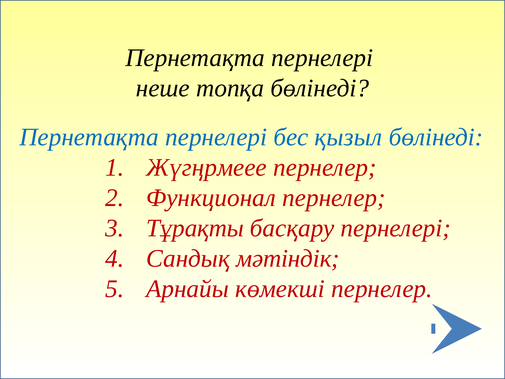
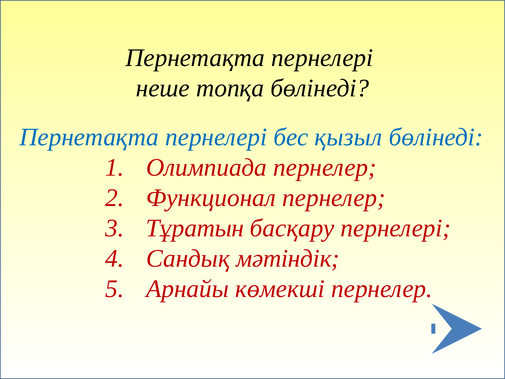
Жүгңрмеее: Жүгңрмеее -> Олимпиада
Тұрақты: Тұрақты -> Тұратын
